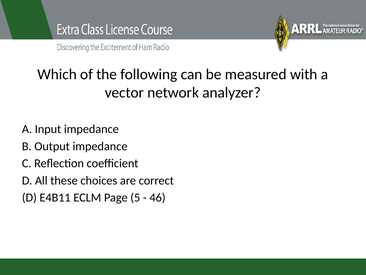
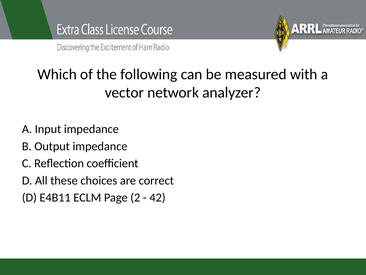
5: 5 -> 2
46: 46 -> 42
